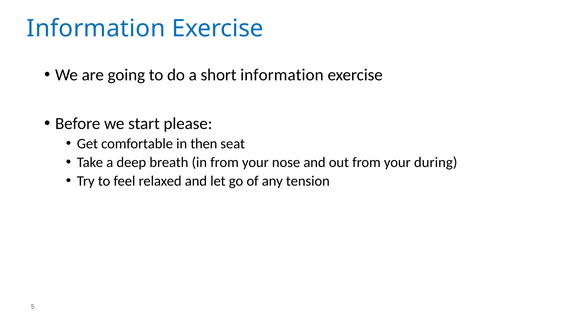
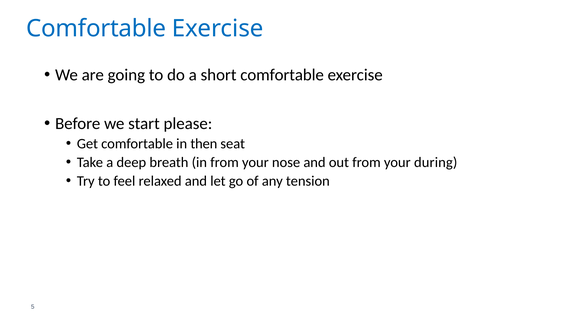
Information at (96, 28): Information -> Comfortable
short information: information -> comfortable
